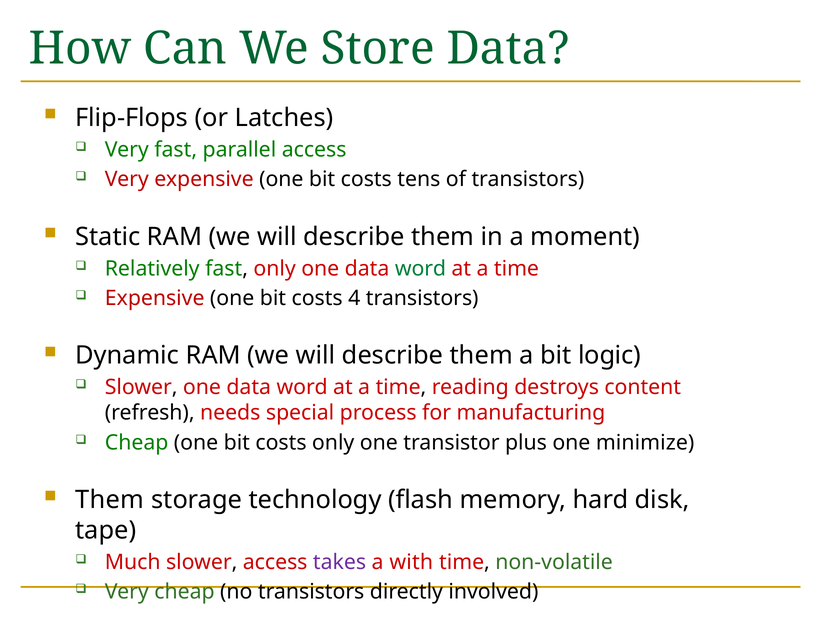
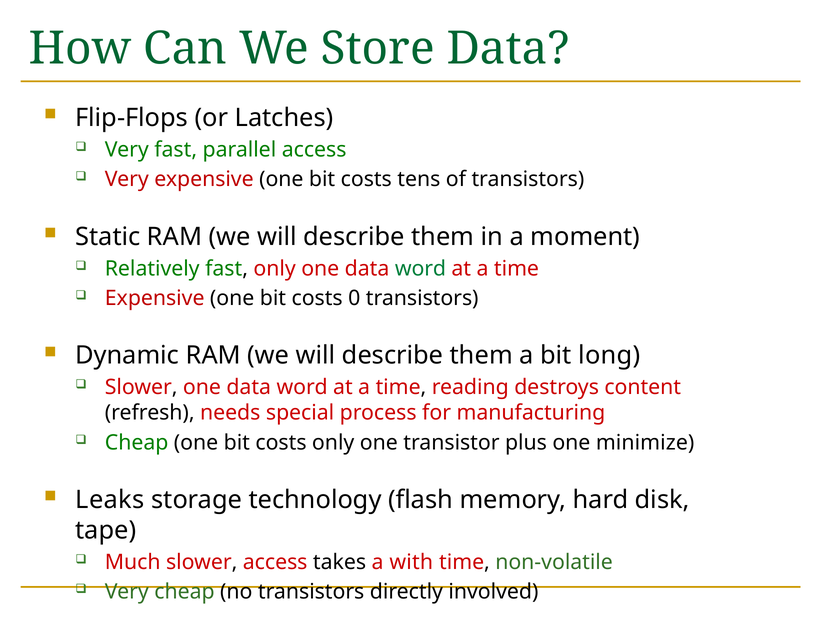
4: 4 -> 0
logic: logic -> long
Them at (110, 500): Them -> Leaks
takes colour: purple -> black
